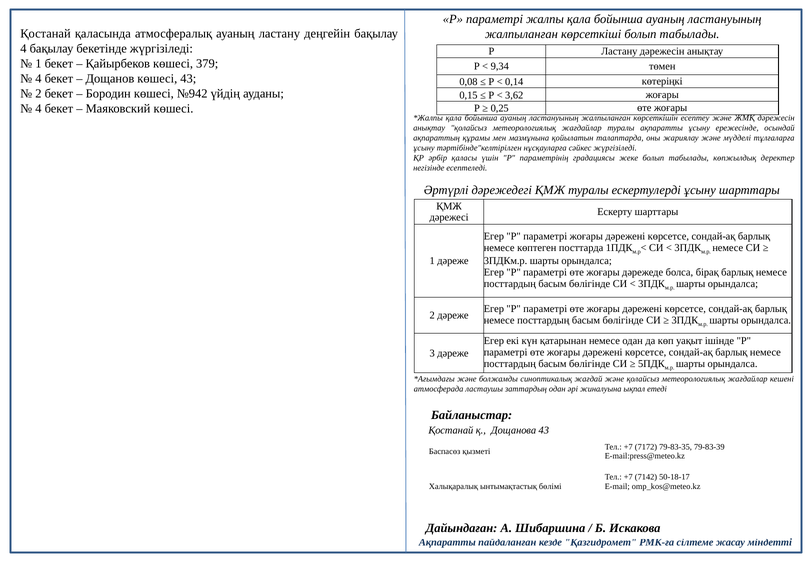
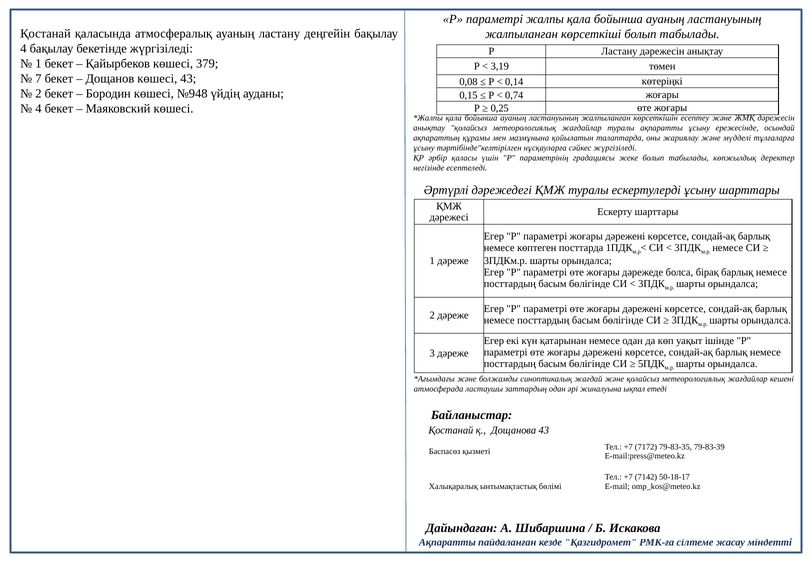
9,34: 9,34 -> 3,19
4 at (38, 79): 4 -> 7
№942: №942 -> №948
3,62: 3,62 -> 0,74
